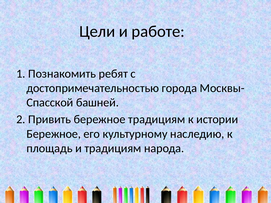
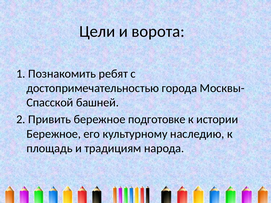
работе: работе -> ворота
бережное традициям: традициям -> подготовке
